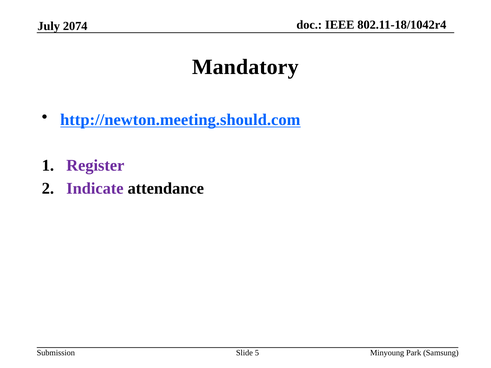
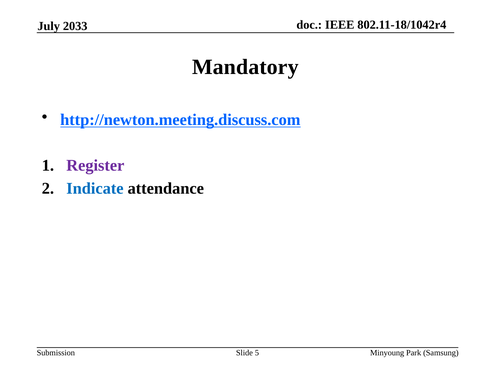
2074: 2074 -> 2033
http://newton.meeting.should.com: http://newton.meeting.should.com -> http://newton.meeting.discuss.com
Indicate colour: purple -> blue
